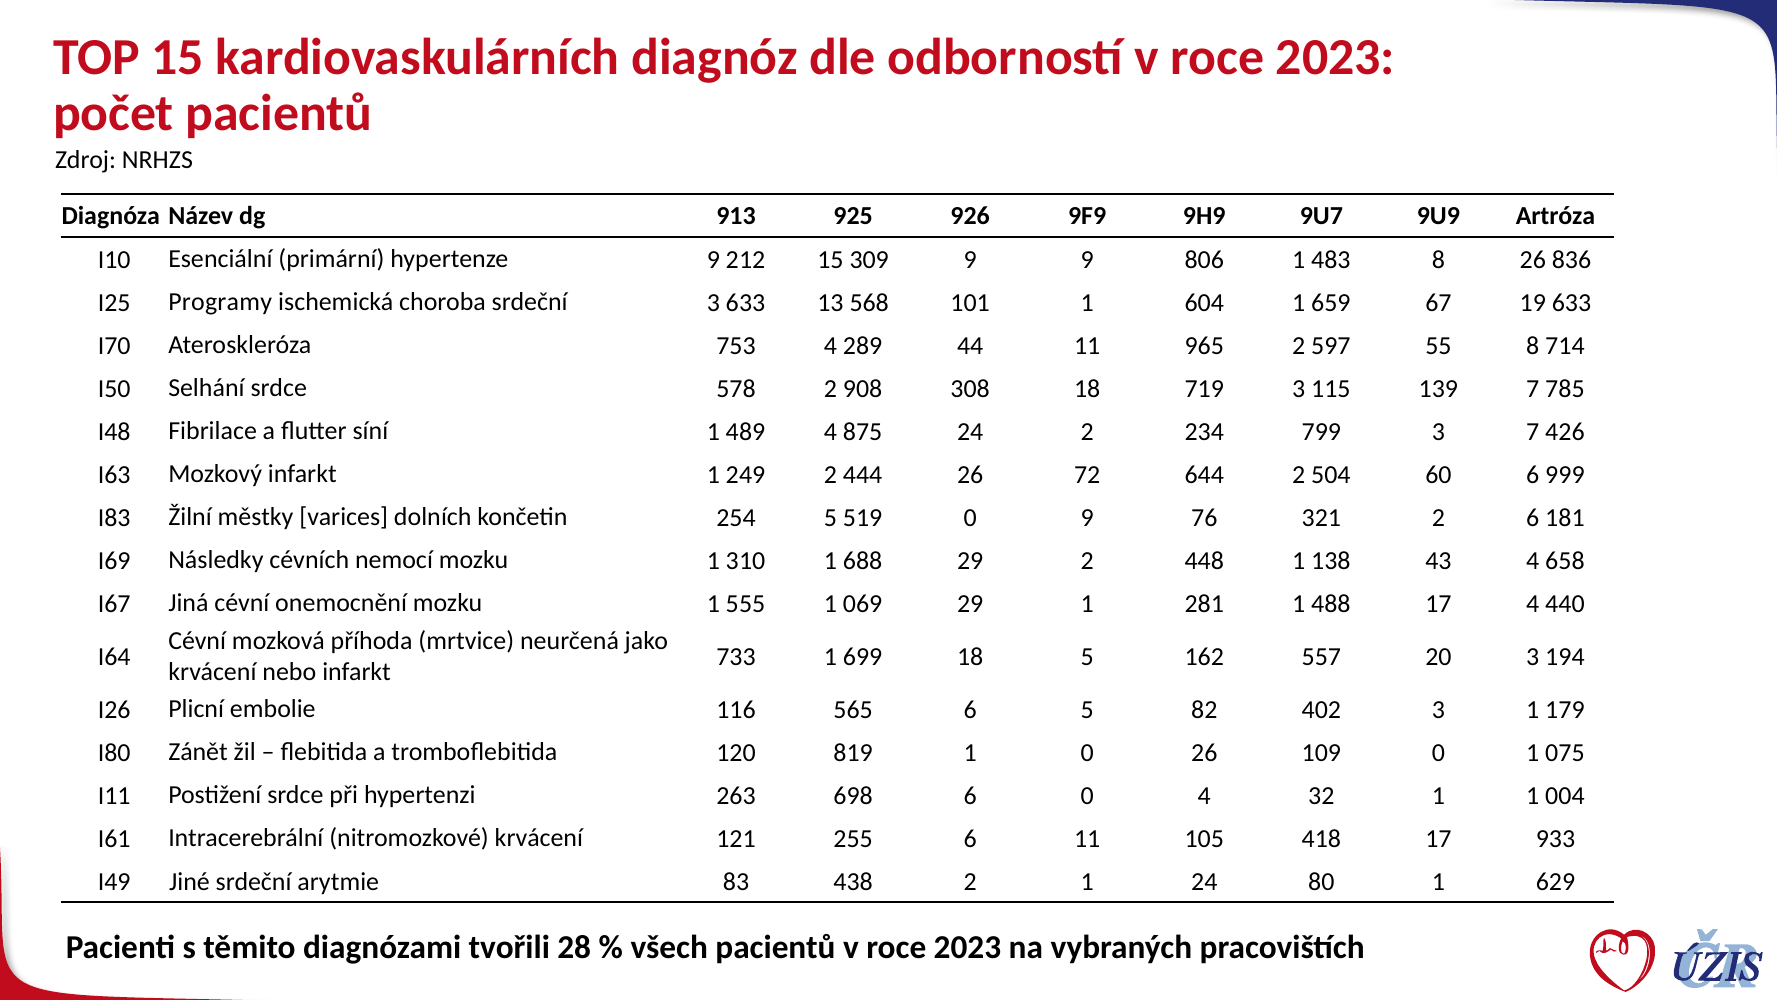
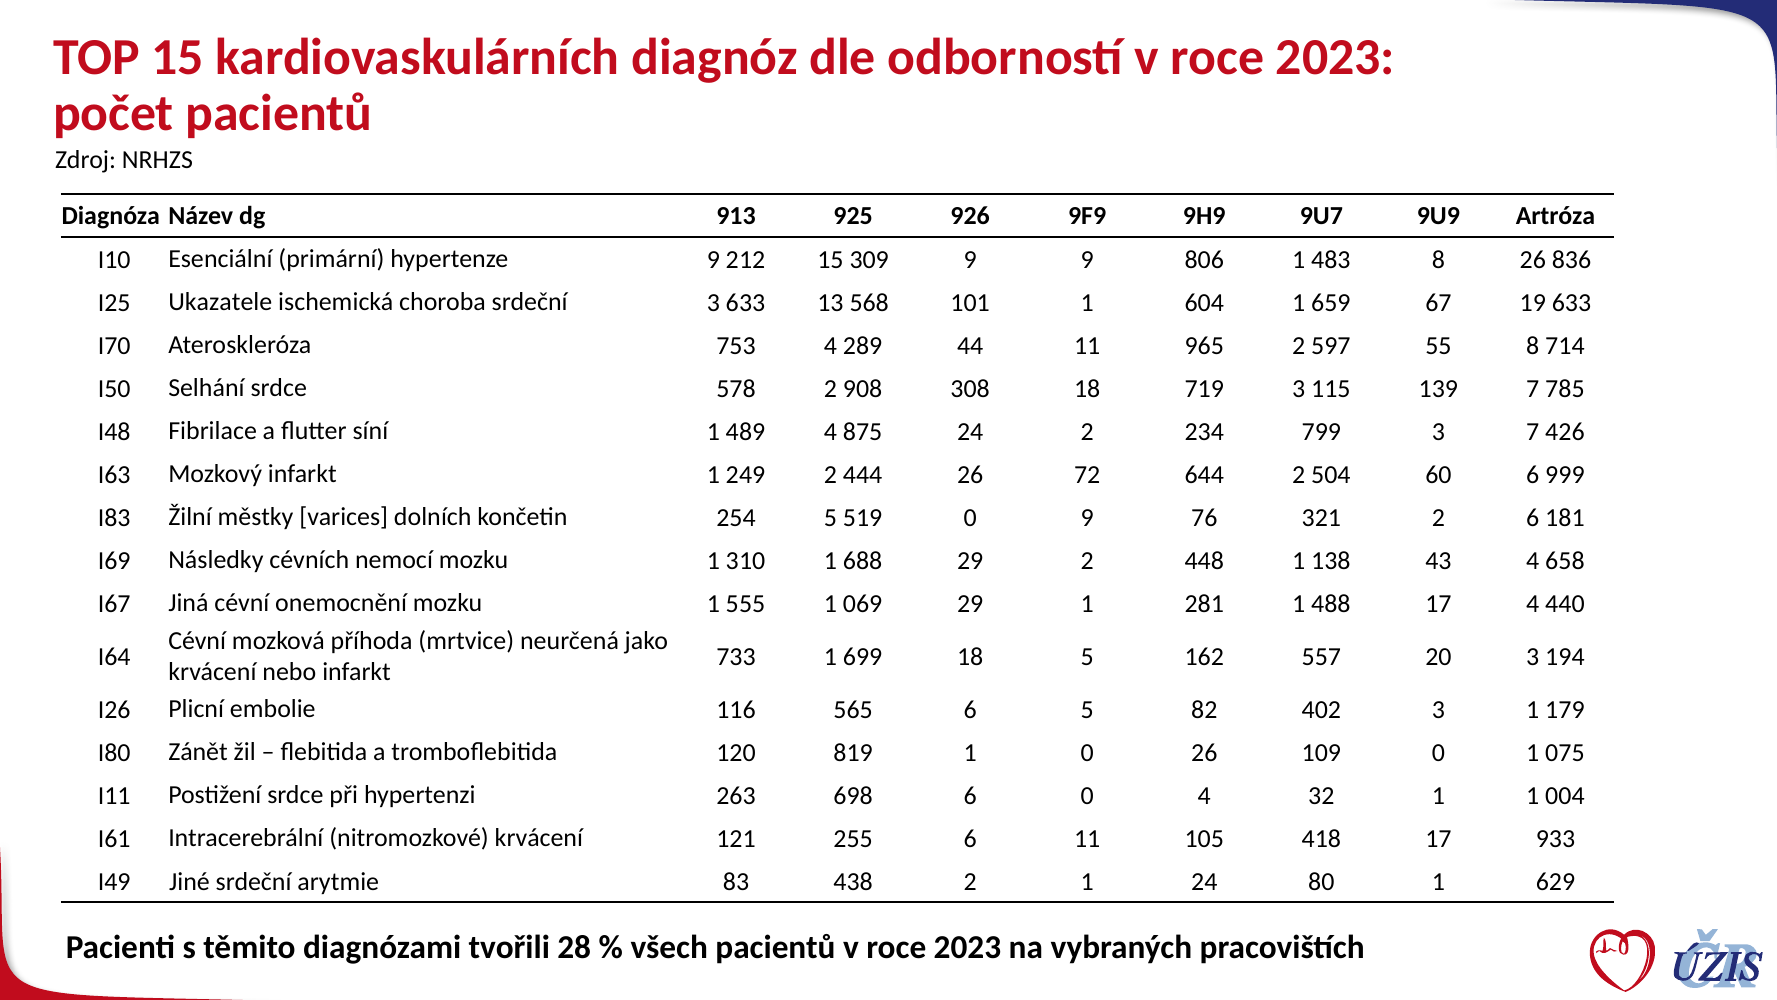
Programy: Programy -> Ukazatele
